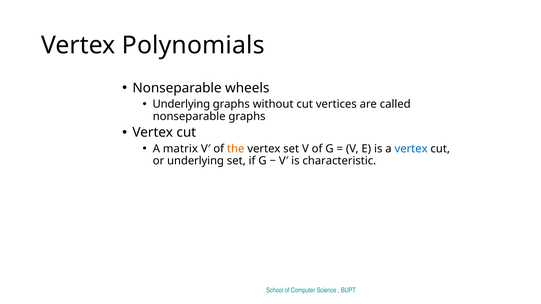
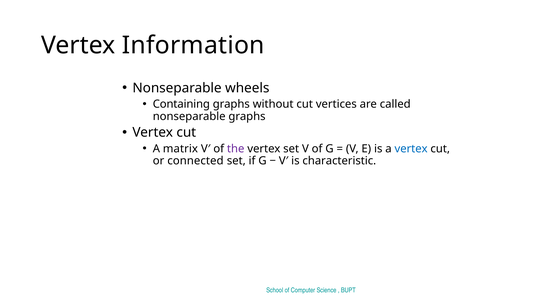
Polynomials: Polynomials -> Information
Underlying at (181, 104): Underlying -> Containing
the colour: orange -> purple
or underlying: underlying -> connected
